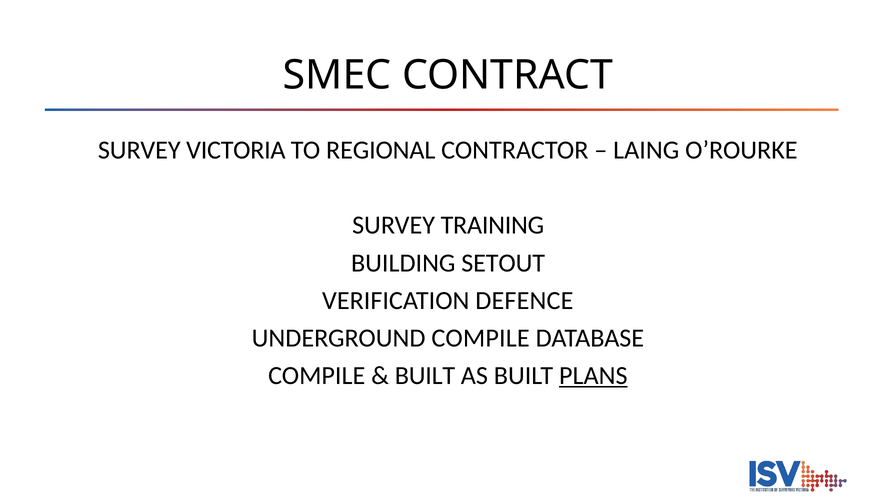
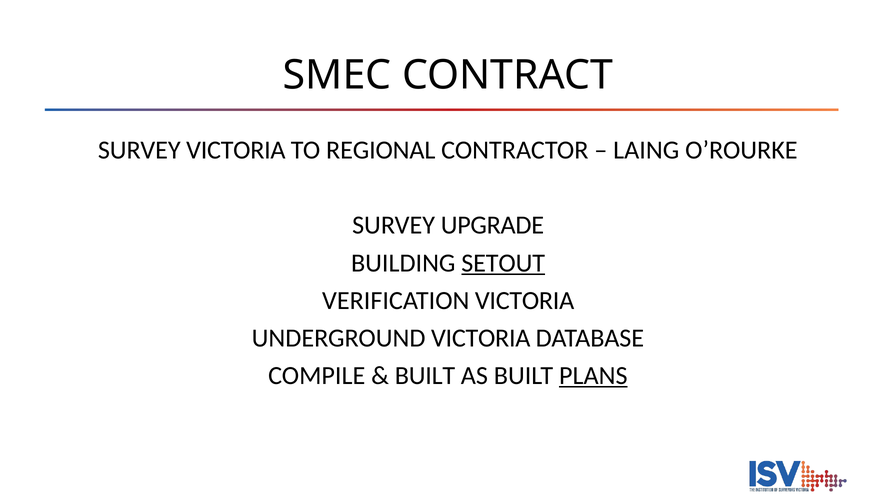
TRAINING: TRAINING -> UPGRADE
SETOUT underline: none -> present
VERIFICATION DEFENCE: DEFENCE -> VICTORIA
UNDERGROUND COMPILE: COMPILE -> VICTORIA
